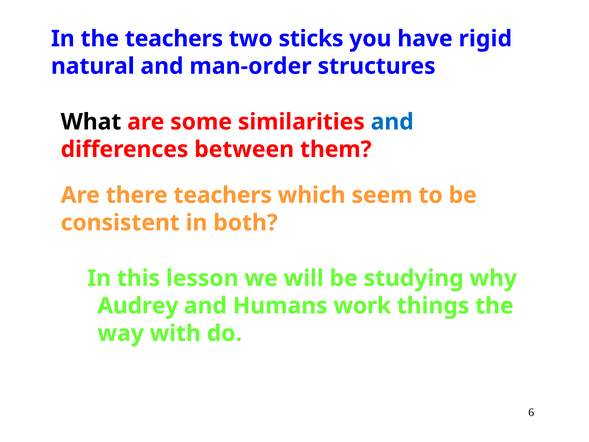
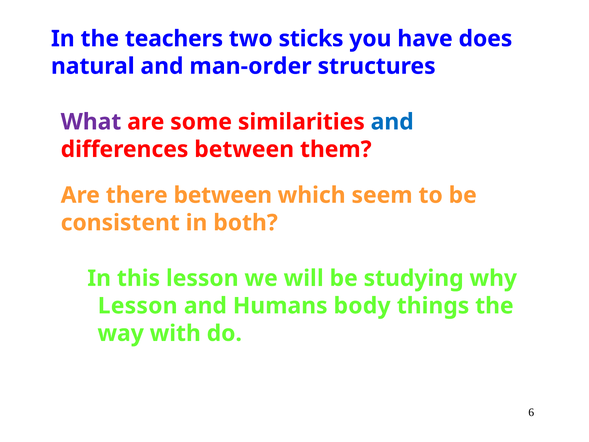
rigid: rigid -> does
What colour: black -> purple
there teachers: teachers -> between
Audrey at (138, 306): Audrey -> Lesson
work: work -> body
